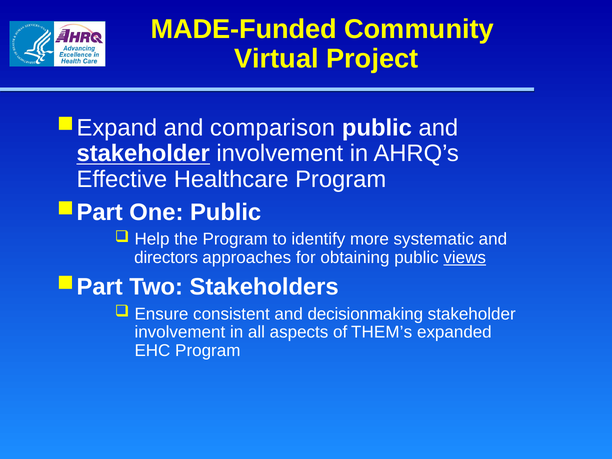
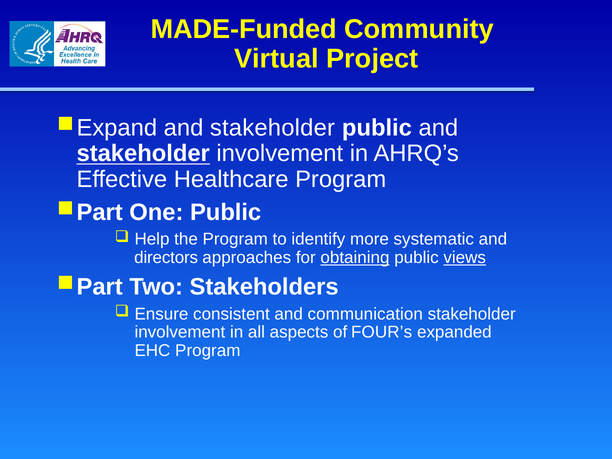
comparison at (272, 128): comparison -> stakeholder
obtaining underline: none -> present
decisionmaking: decisionmaking -> communication
THEM’s: THEM’s -> FOUR’s
